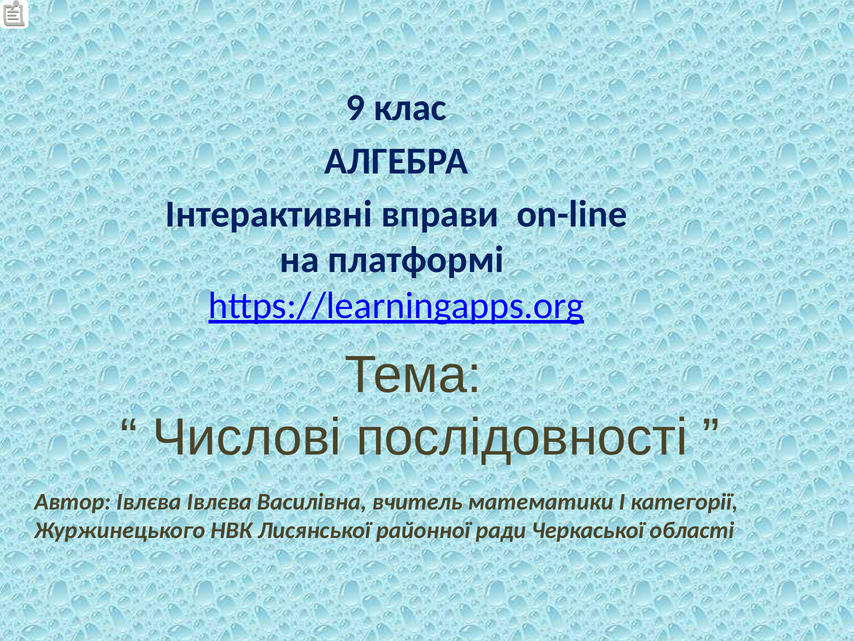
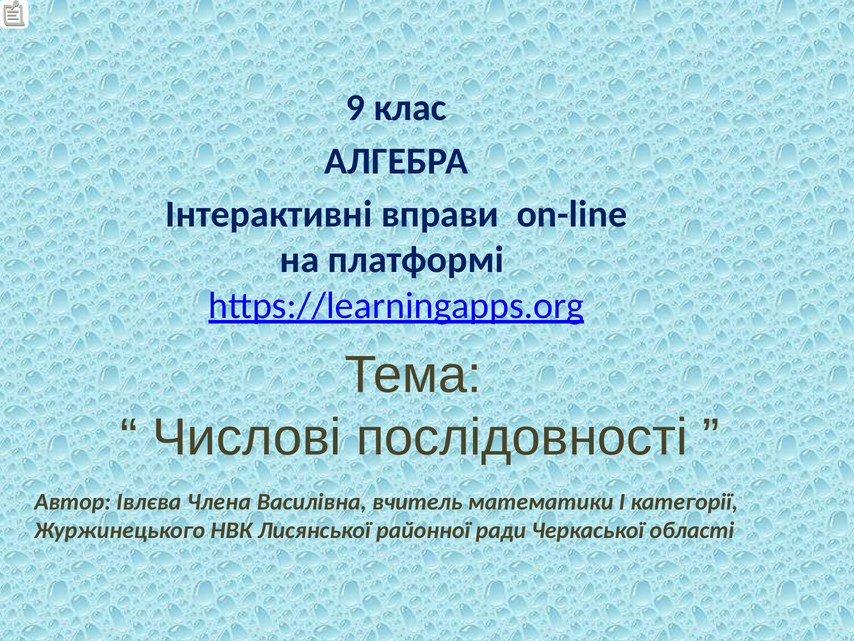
Івлєва Івлєва: Івлєва -> Члена
